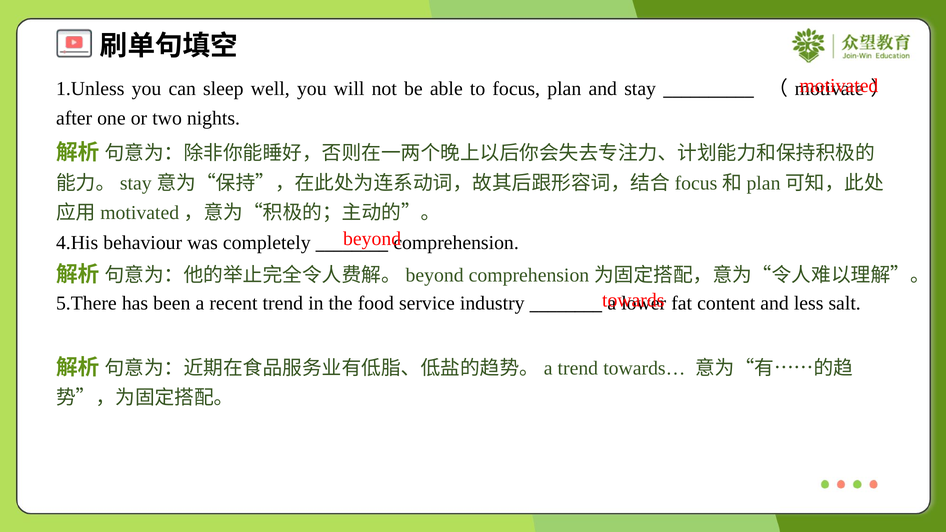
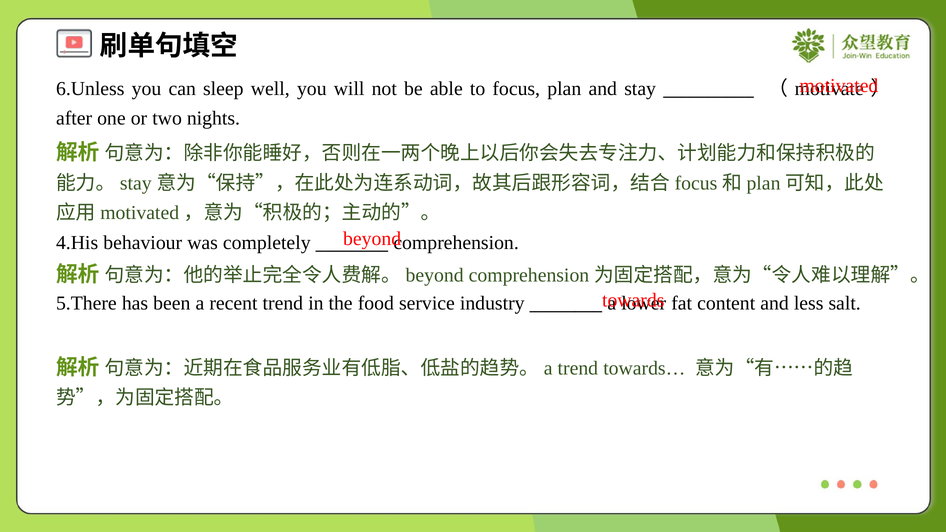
1.Unless: 1.Unless -> 6.Unless
